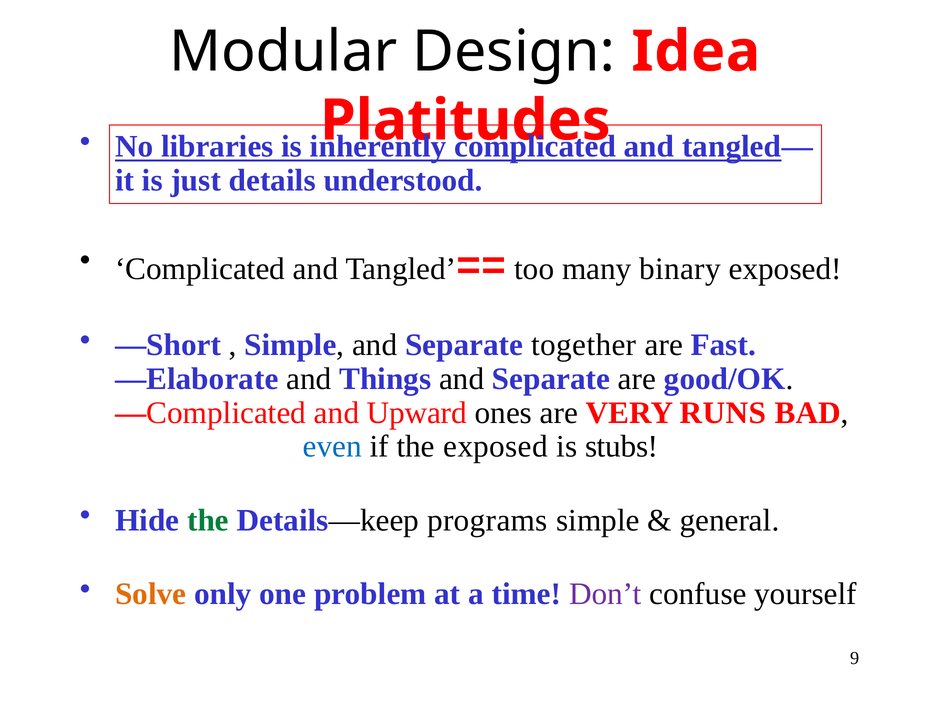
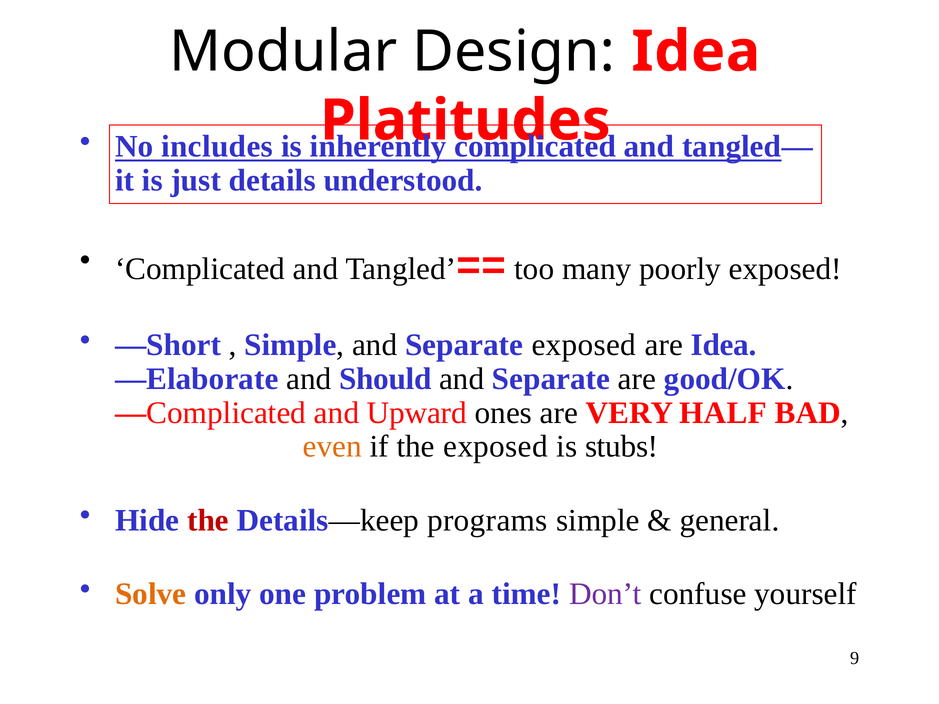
libraries: libraries -> includes
binary: binary -> poorly
Separate together: together -> exposed
are Fast: Fast -> Idea
Things: Things -> Should
RUNS: RUNS -> HALF
even colour: blue -> orange
the at (208, 520) colour: green -> red
